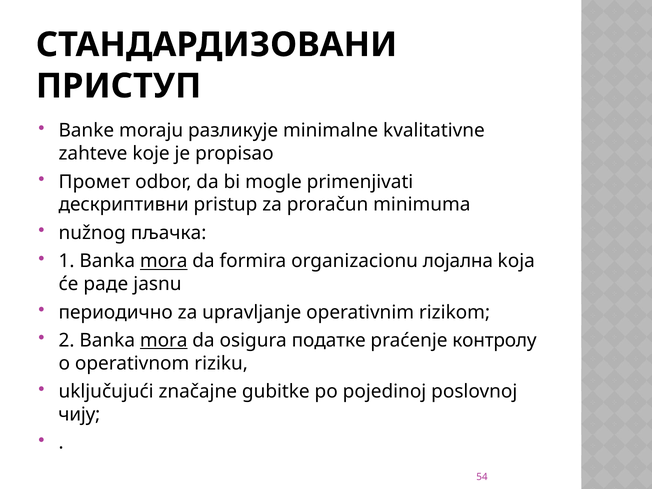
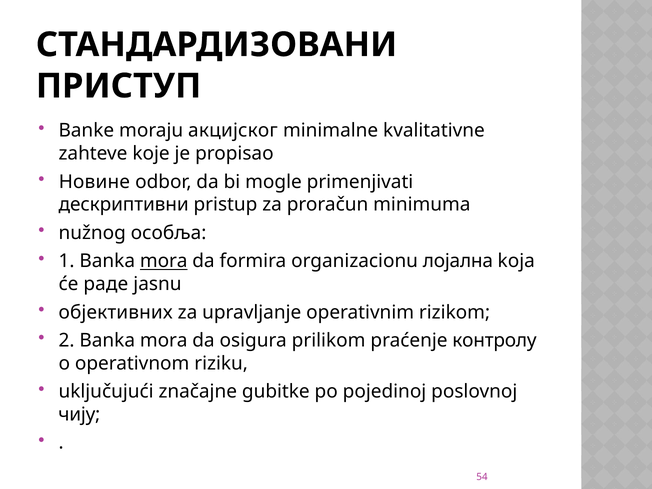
разликује: разликује -> акцијског
Промет: Промет -> Новине
пљачка: пљачка -> особља
периодично: периодично -> објективних
mora at (164, 340) underline: present -> none
податке: податке -> prilikom
